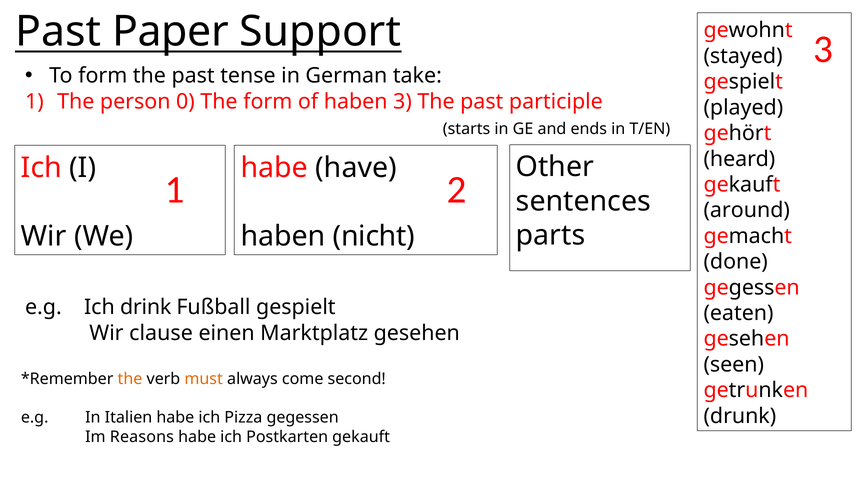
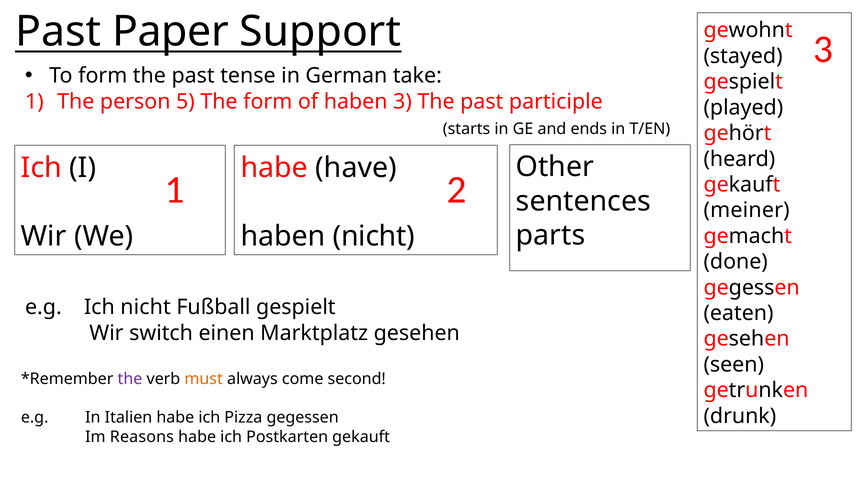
0: 0 -> 5
around: around -> meiner
Ich drink: drink -> nicht
clause: clause -> switch
the at (130, 379) colour: orange -> purple
